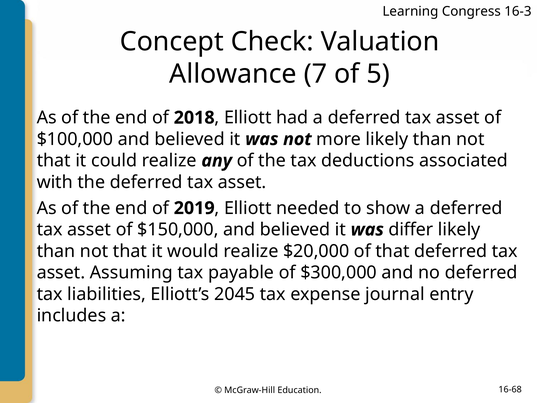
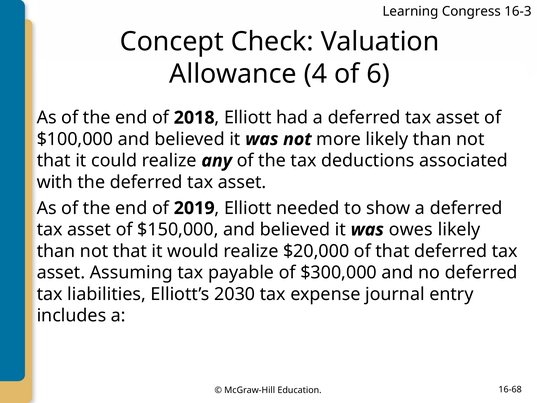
7: 7 -> 4
5: 5 -> 6
differ: differ -> owes
2045: 2045 -> 2030
